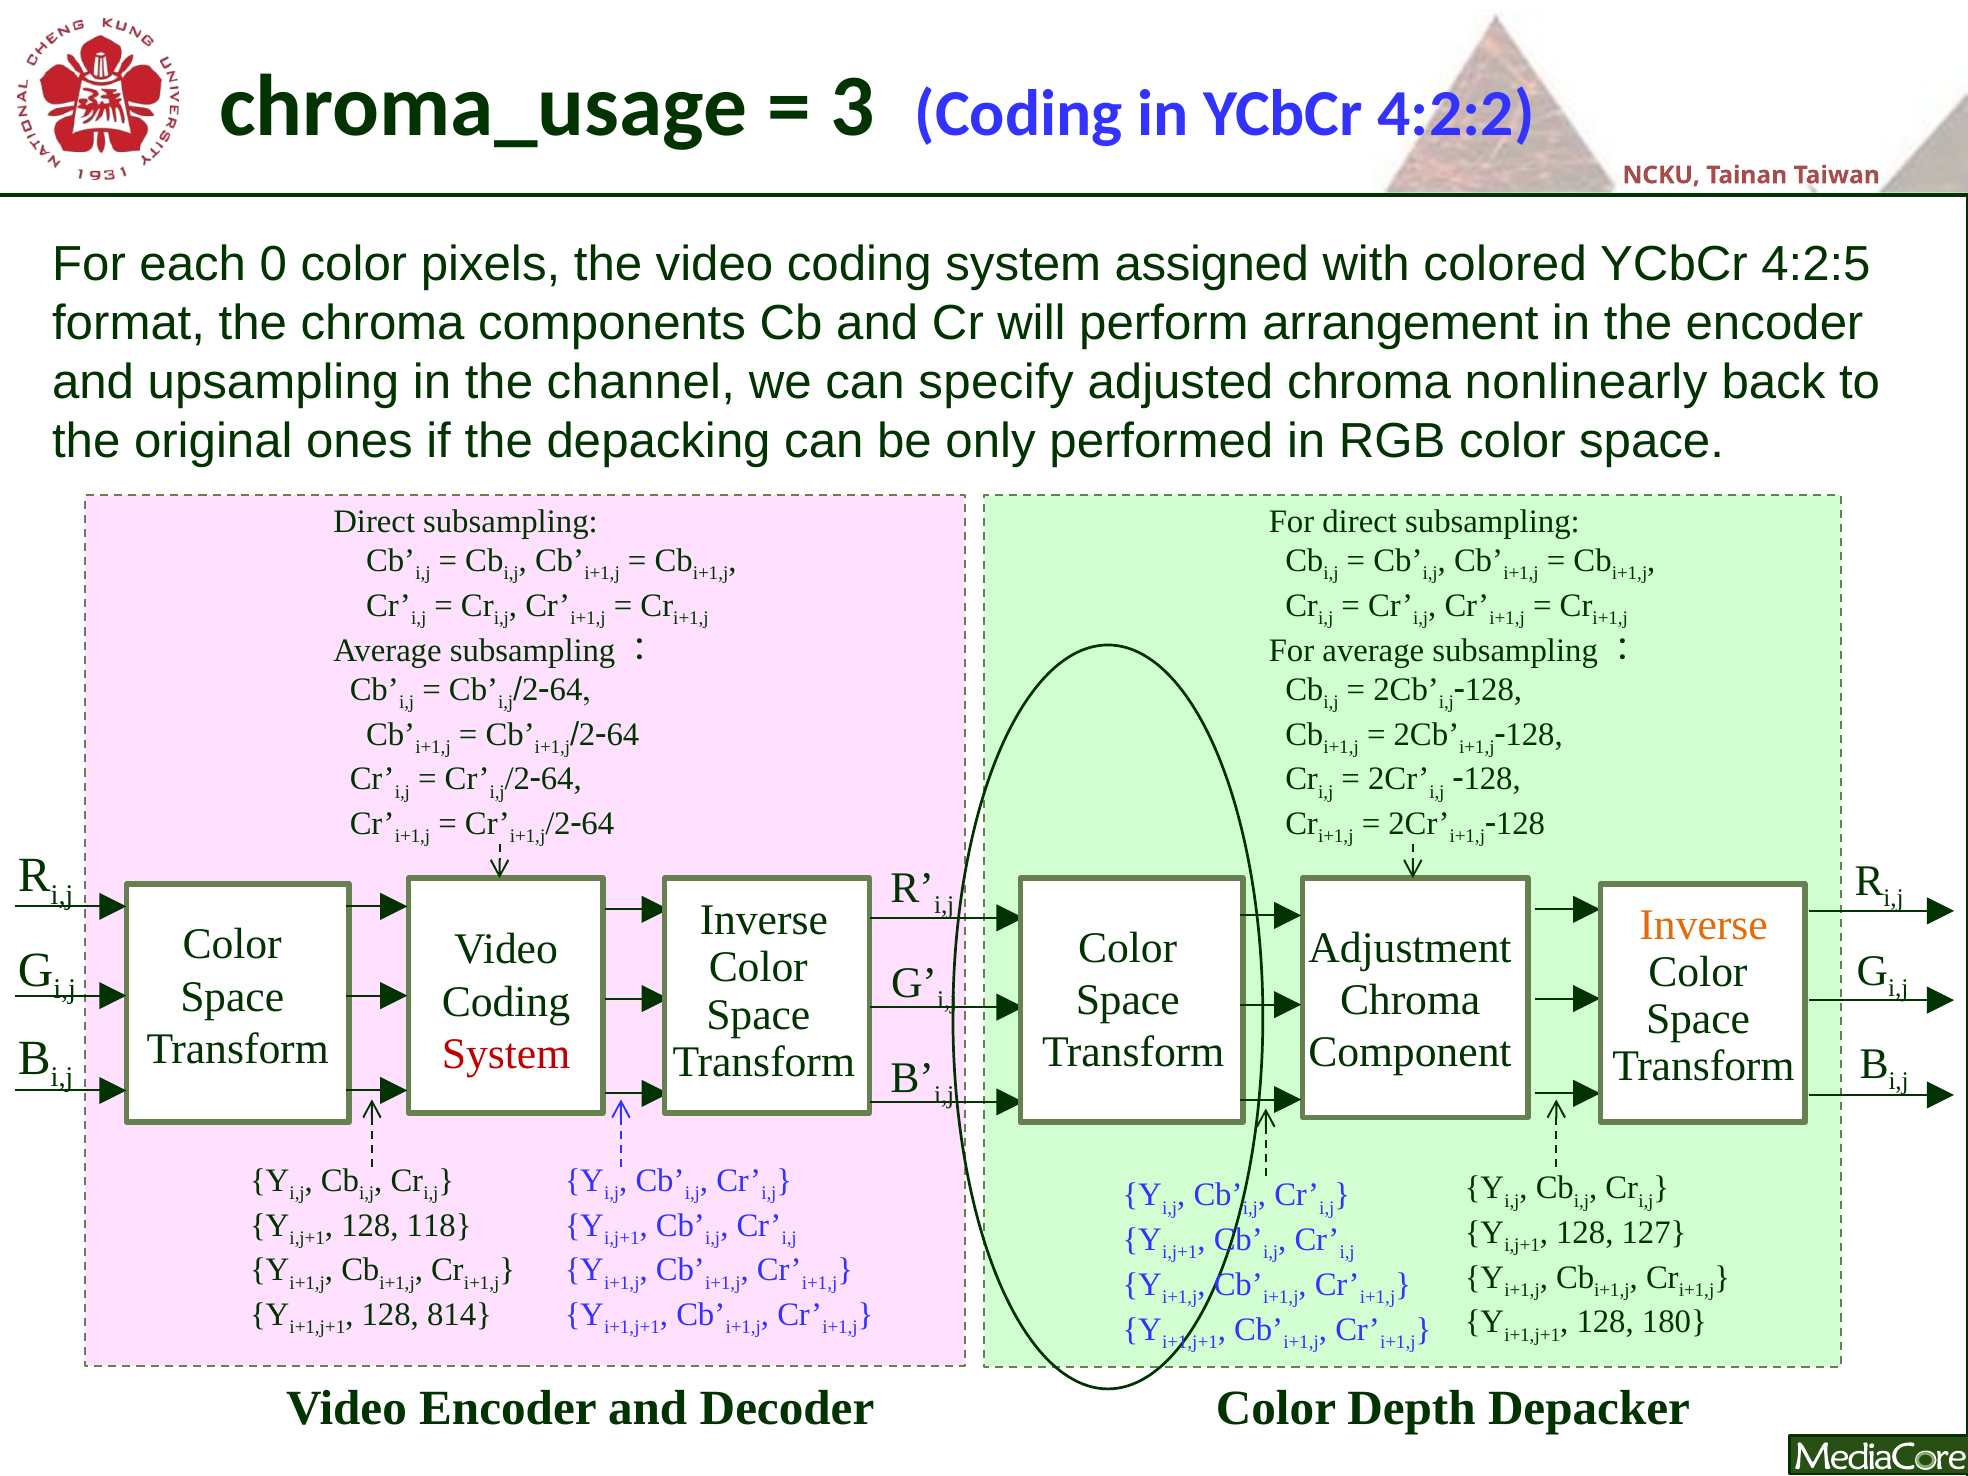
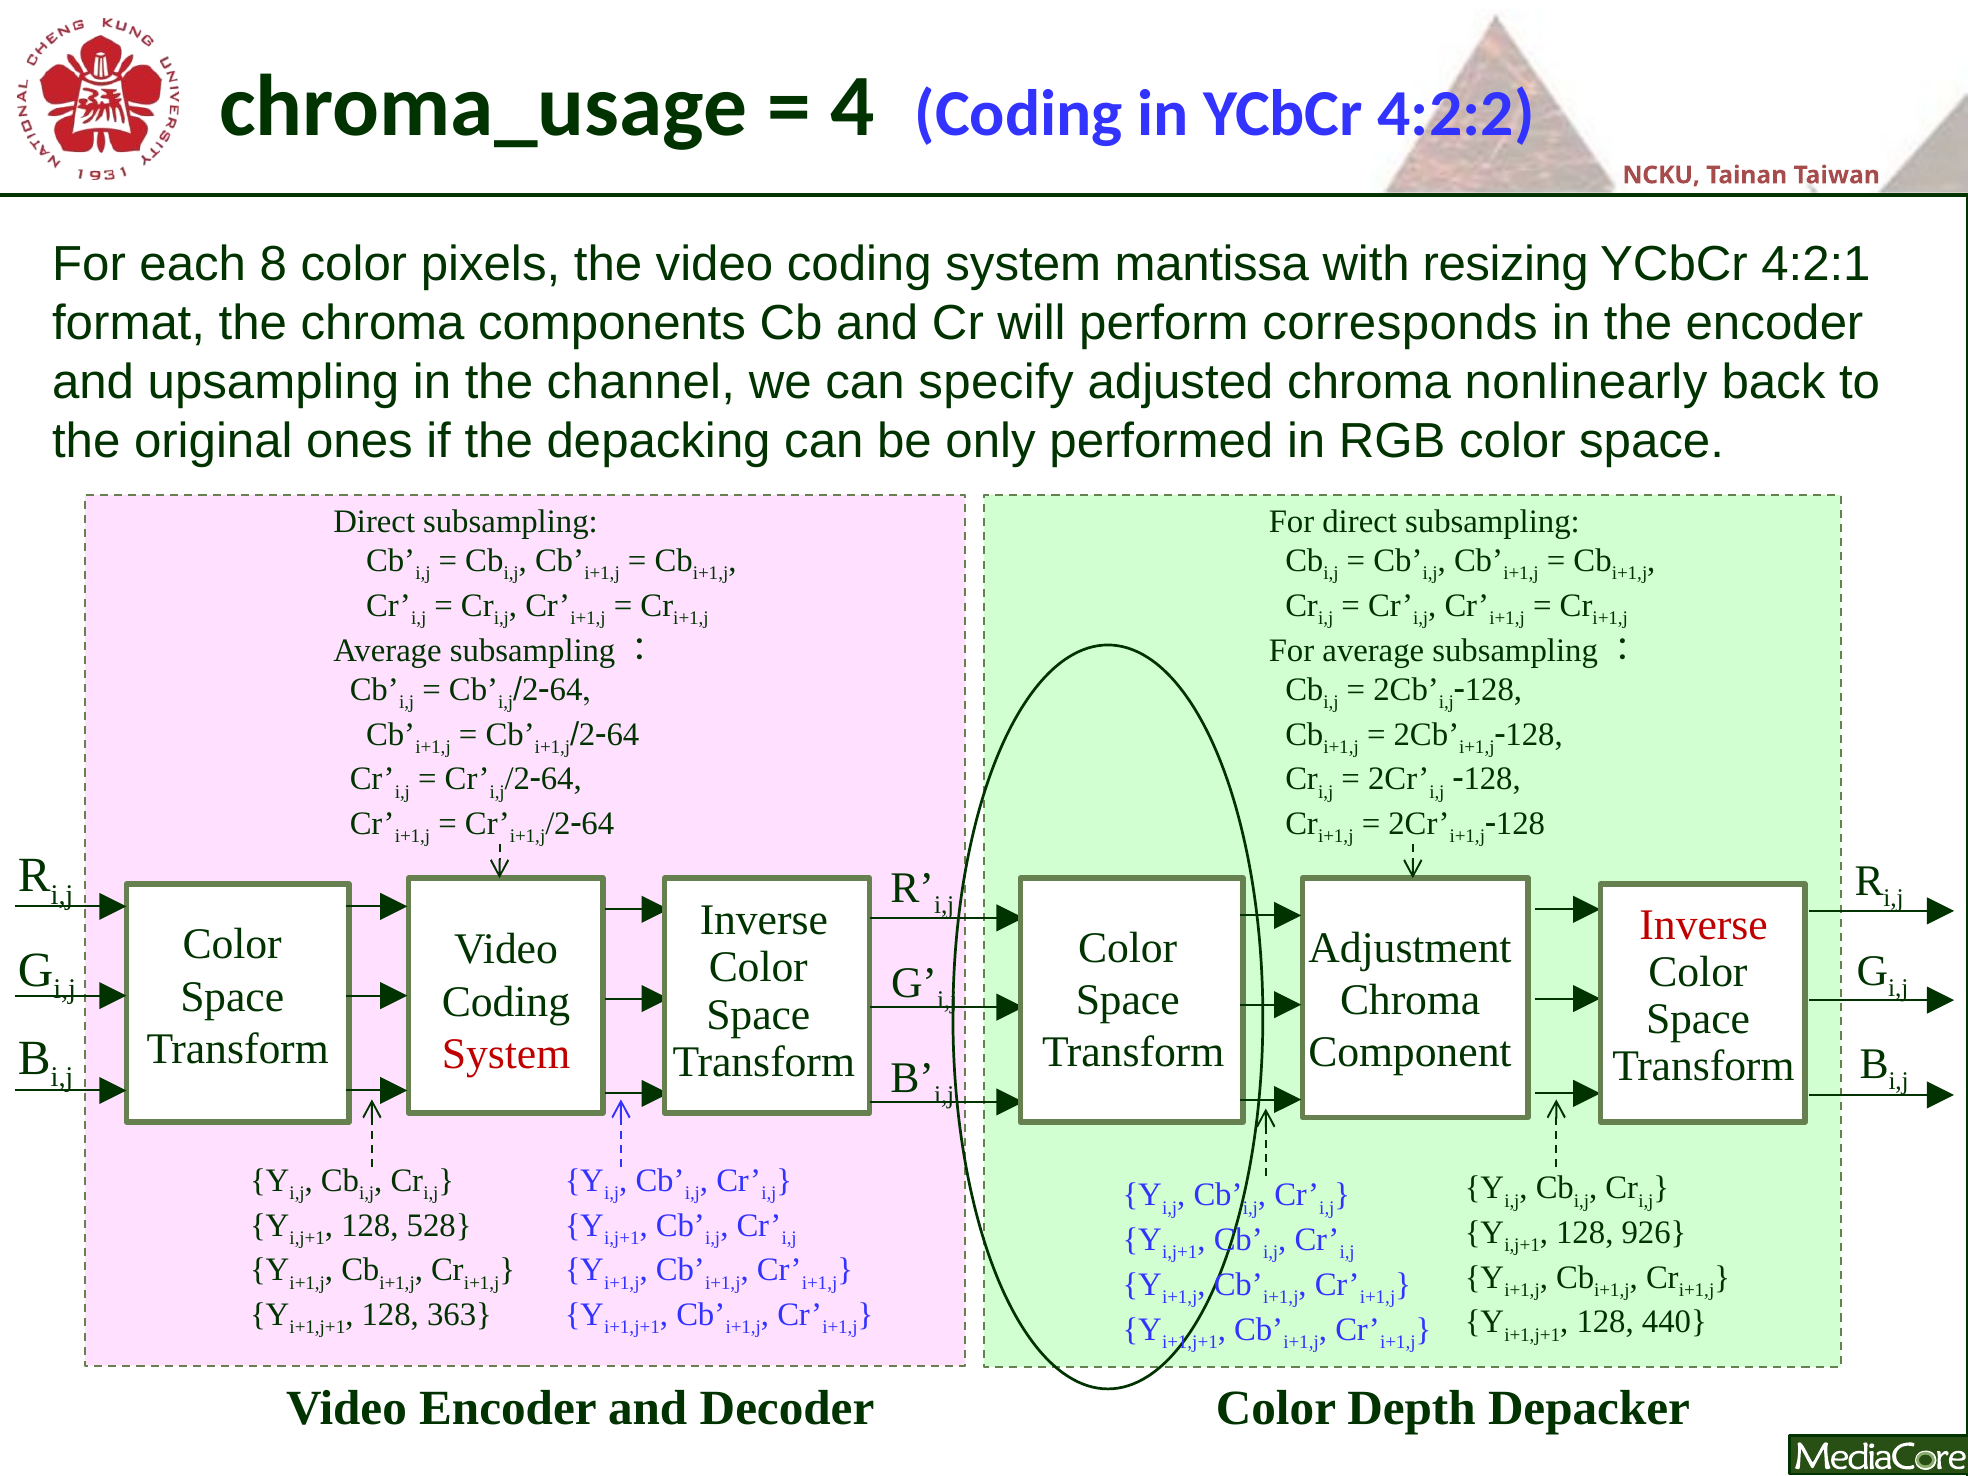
3: 3 -> 4
0: 0 -> 8
assigned: assigned -> mantissa
colored: colored -> resizing
4:2:5: 4:2:5 -> 4:2:1
arrangement: arrangement -> corresponds
Inverse at (1704, 925) colour: orange -> red
118: 118 -> 528
127: 127 -> 926
814: 814 -> 363
180: 180 -> 440
